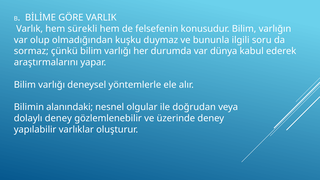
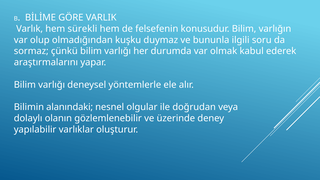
dünya: dünya -> olmak
dolaylı deney: deney -> olanın
